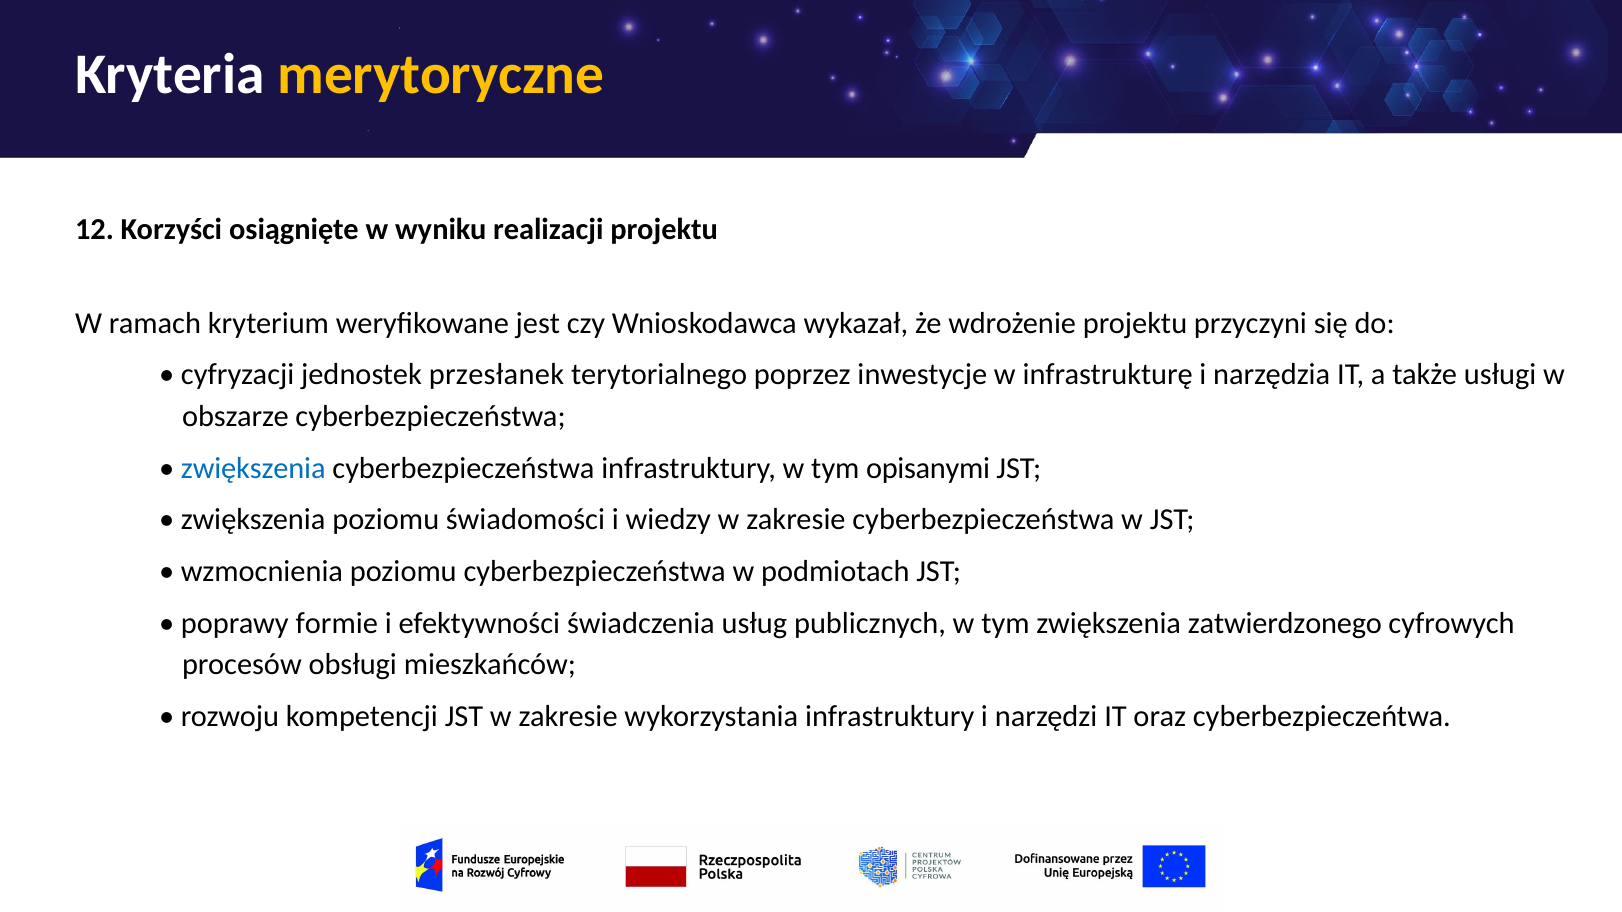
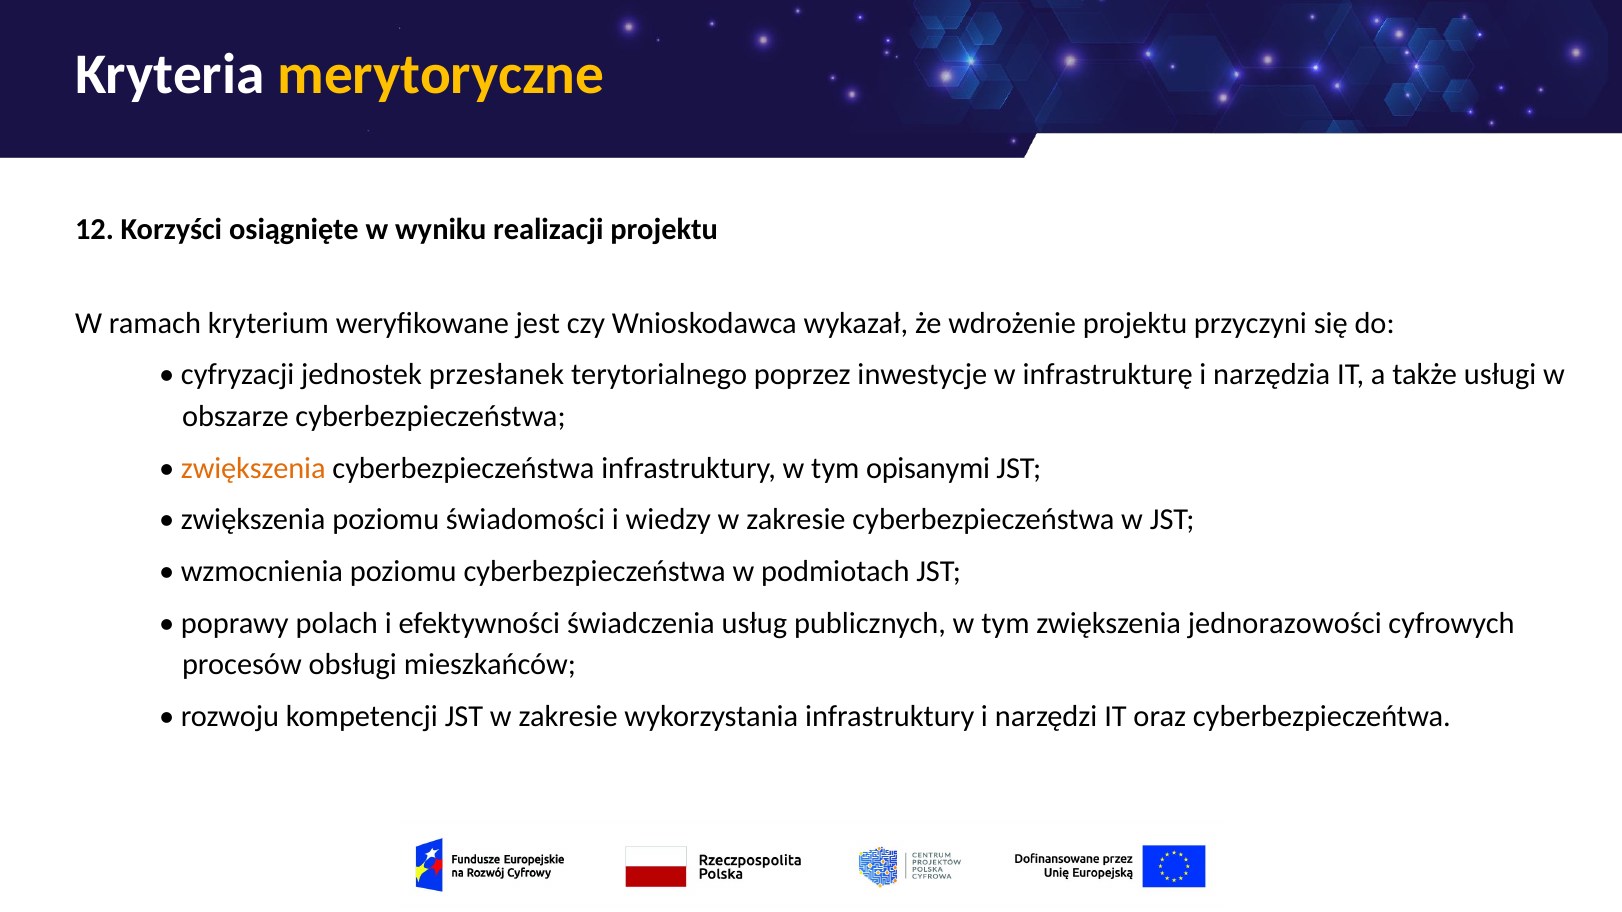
zwiększenia at (253, 468) colour: blue -> orange
formie: formie -> polach
zatwierdzonego: zatwierdzonego -> jednorazowości
